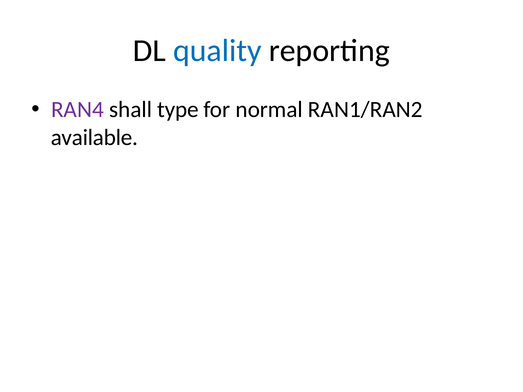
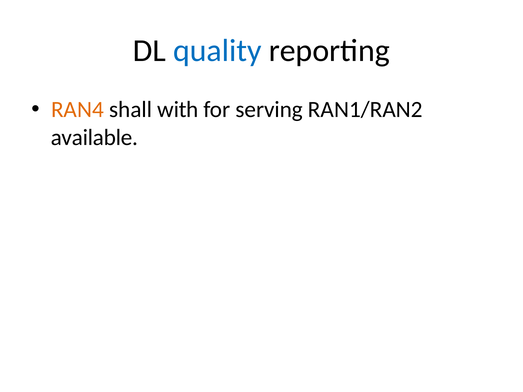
RAN4 colour: purple -> orange
type: type -> with
normal: normal -> serving
